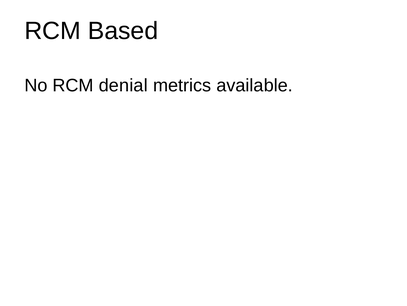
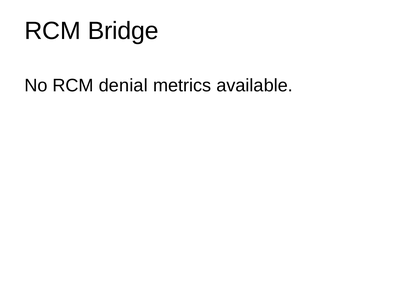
Based: Based -> Bridge
